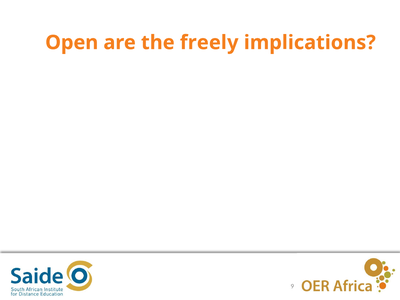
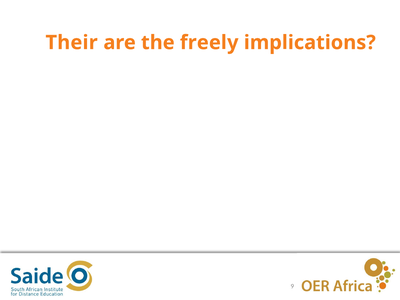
Open: Open -> Their
